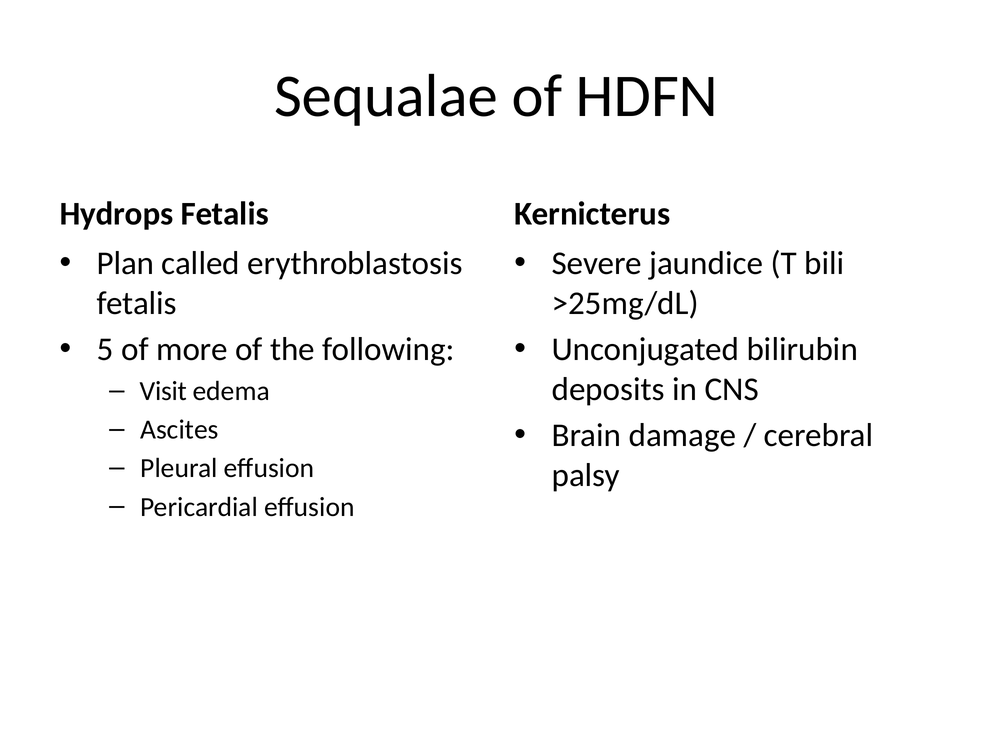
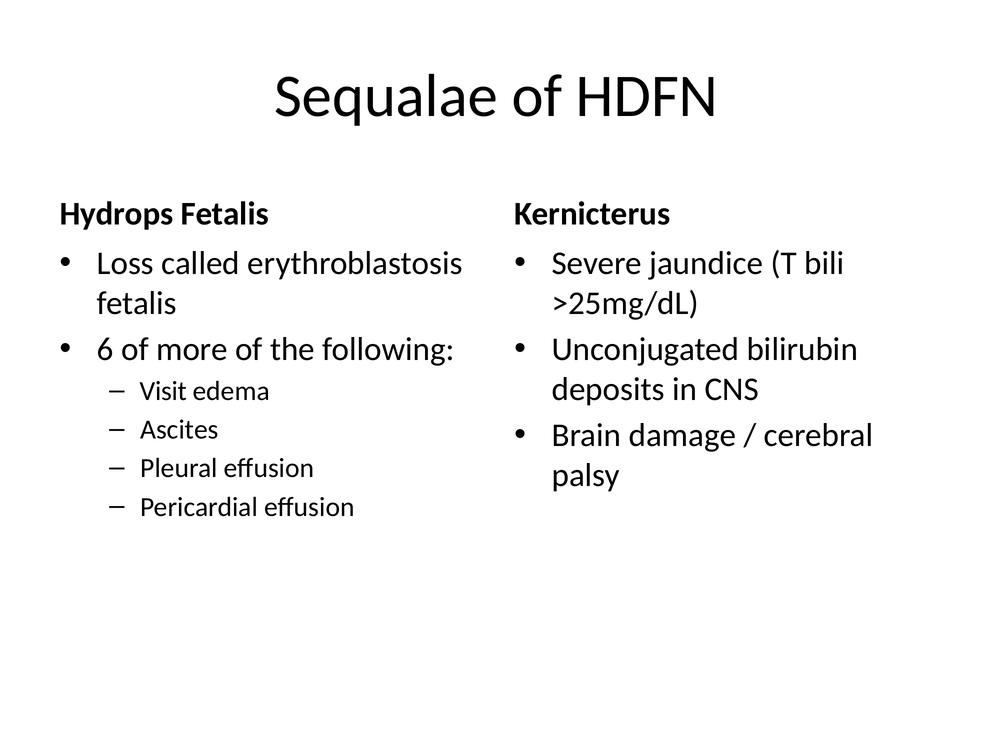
Plan: Plan -> Loss
5: 5 -> 6
